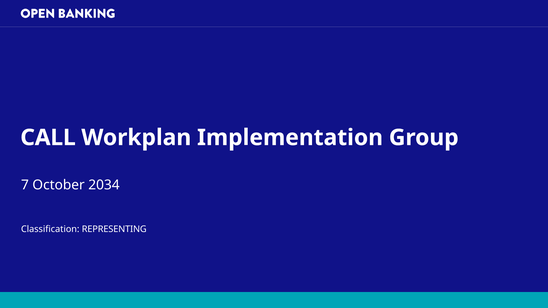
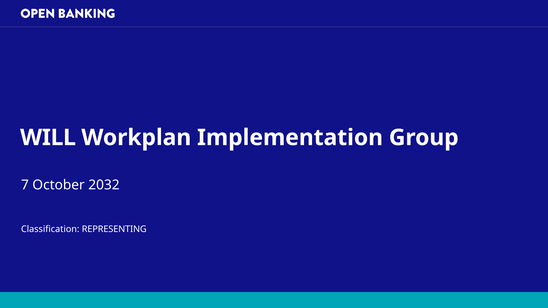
CALL: CALL -> WILL
2034: 2034 -> 2032
